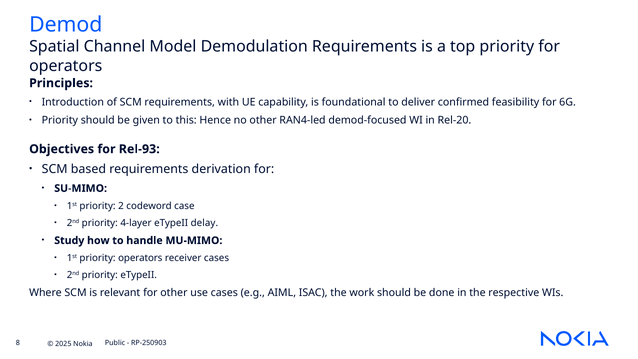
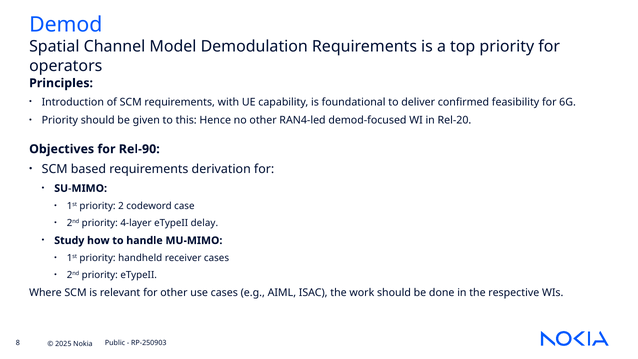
Rel-93: Rel-93 -> Rel-90
priority operators: operators -> handheld
